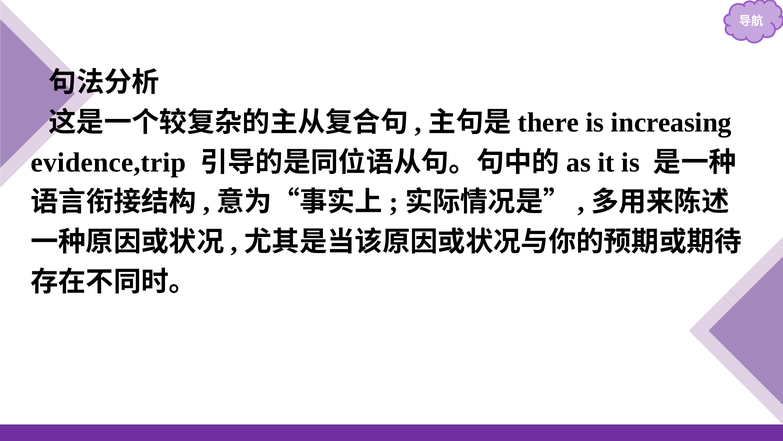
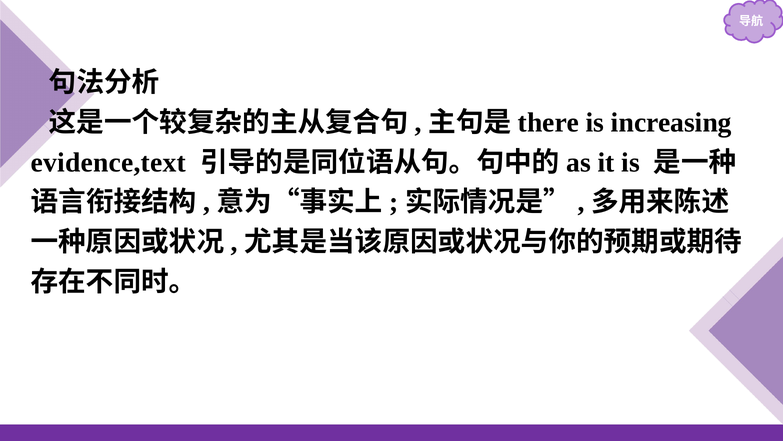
evidence,trip: evidence,trip -> evidence,text
